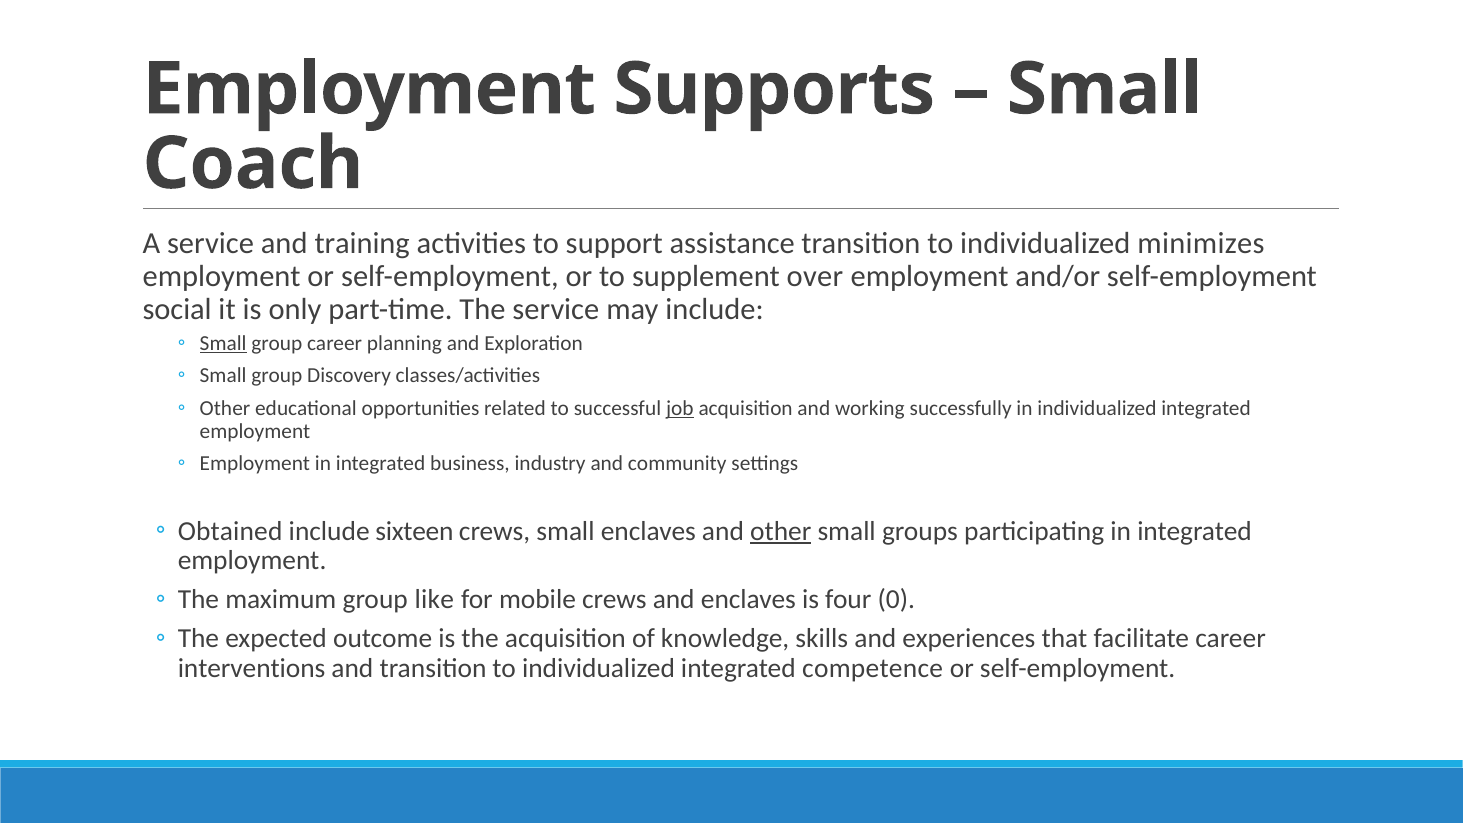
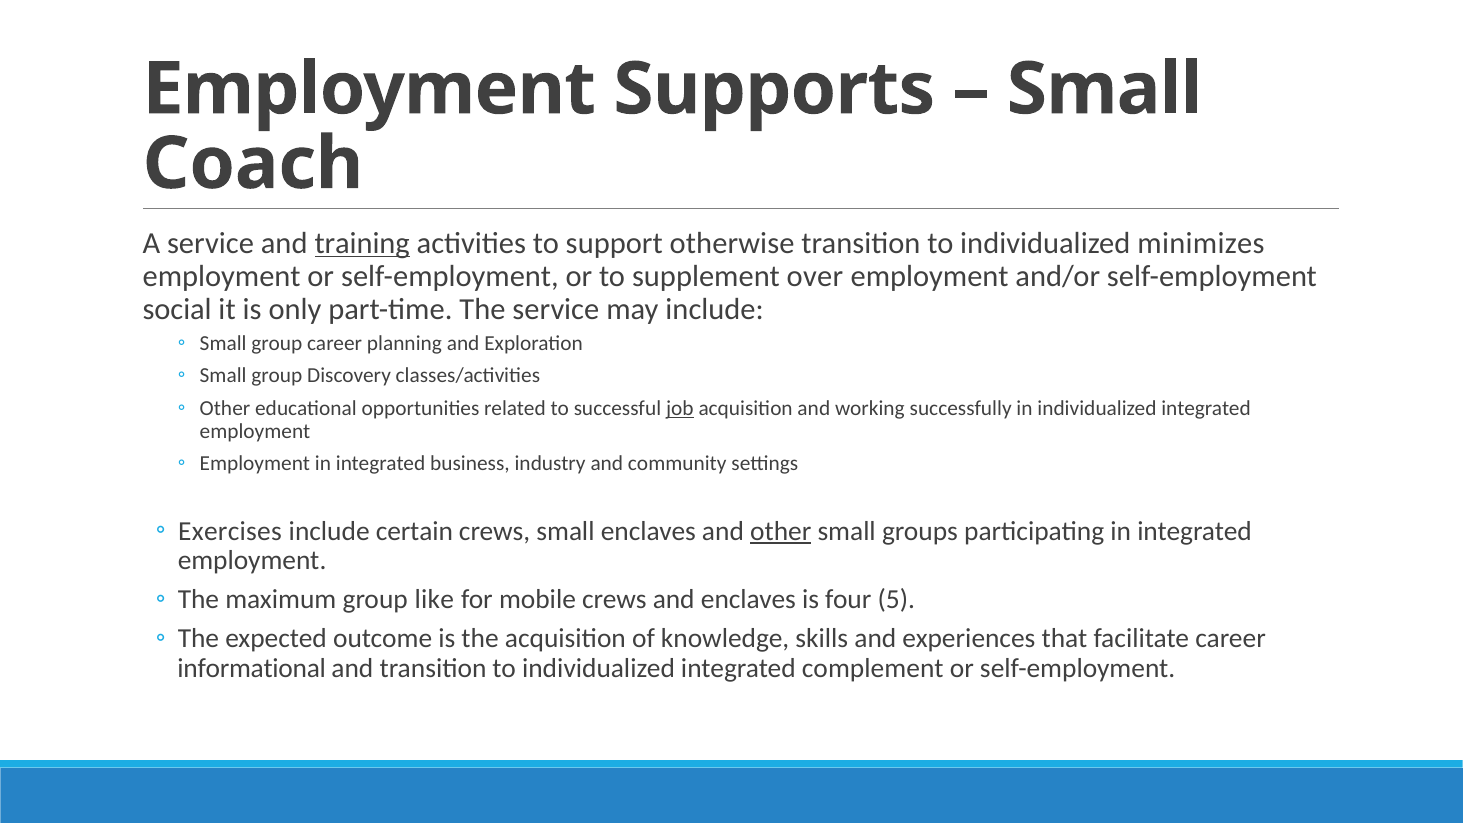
training underline: none -> present
assistance: assistance -> otherwise
Small at (223, 343) underline: present -> none
Obtained: Obtained -> Exercises
sixteen: sixteen -> certain
0: 0 -> 5
interventions: interventions -> informational
competence: competence -> complement
